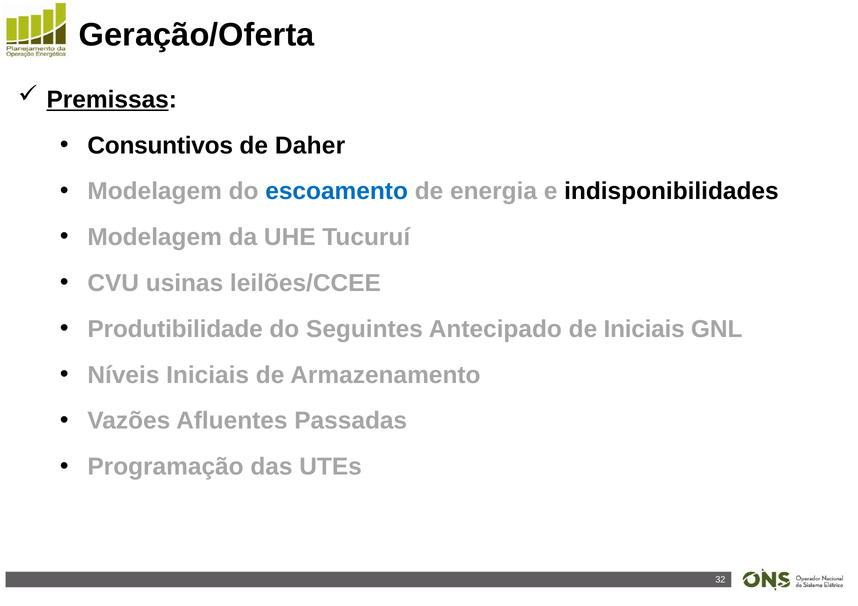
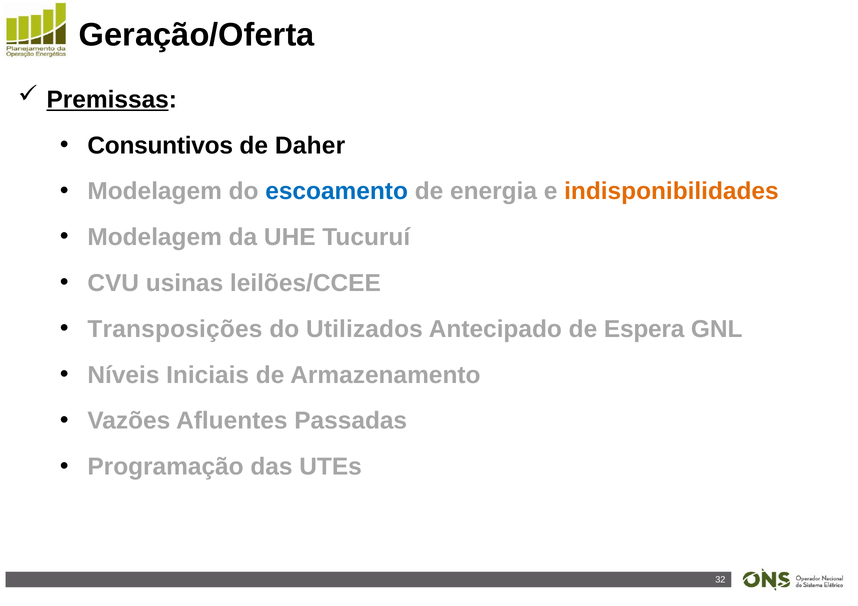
indisponibilidades colour: black -> orange
Produtibilidade: Produtibilidade -> Transposições
Seguintes: Seguintes -> Utilizados
de Iniciais: Iniciais -> Espera
